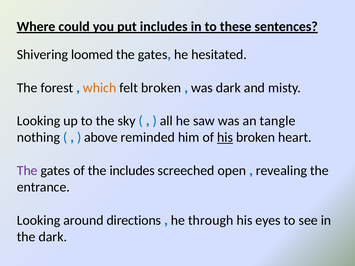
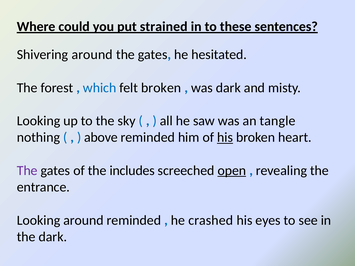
put includes: includes -> strained
Shivering loomed: loomed -> around
which colour: orange -> blue
open underline: none -> present
around directions: directions -> reminded
through: through -> crashed
